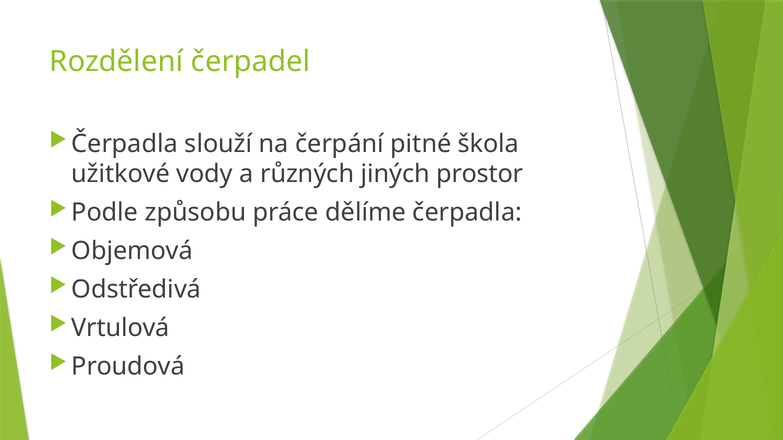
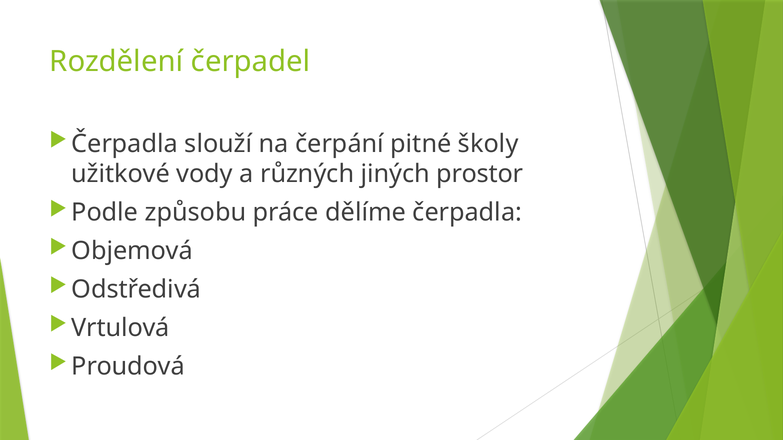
škola: škola -> školy
